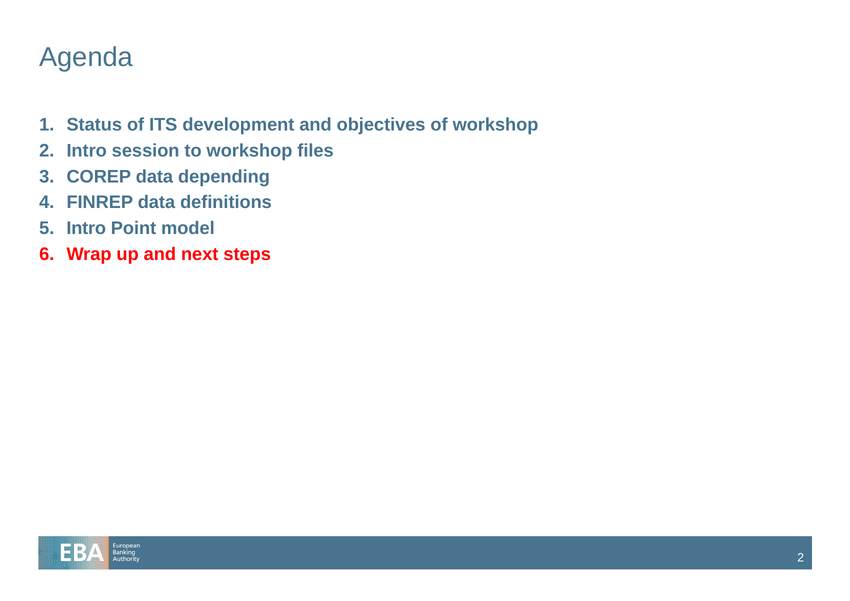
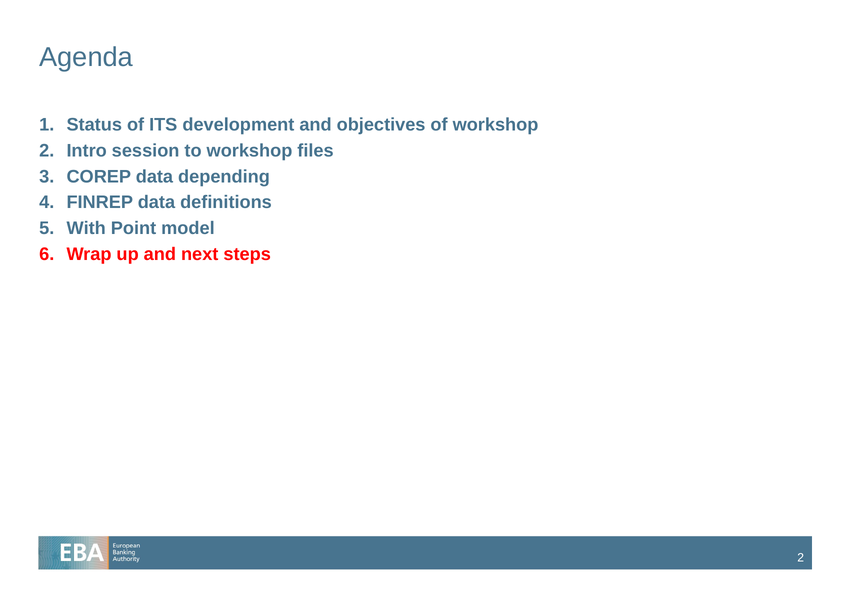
Intro at (86, 228): Intro -> With
